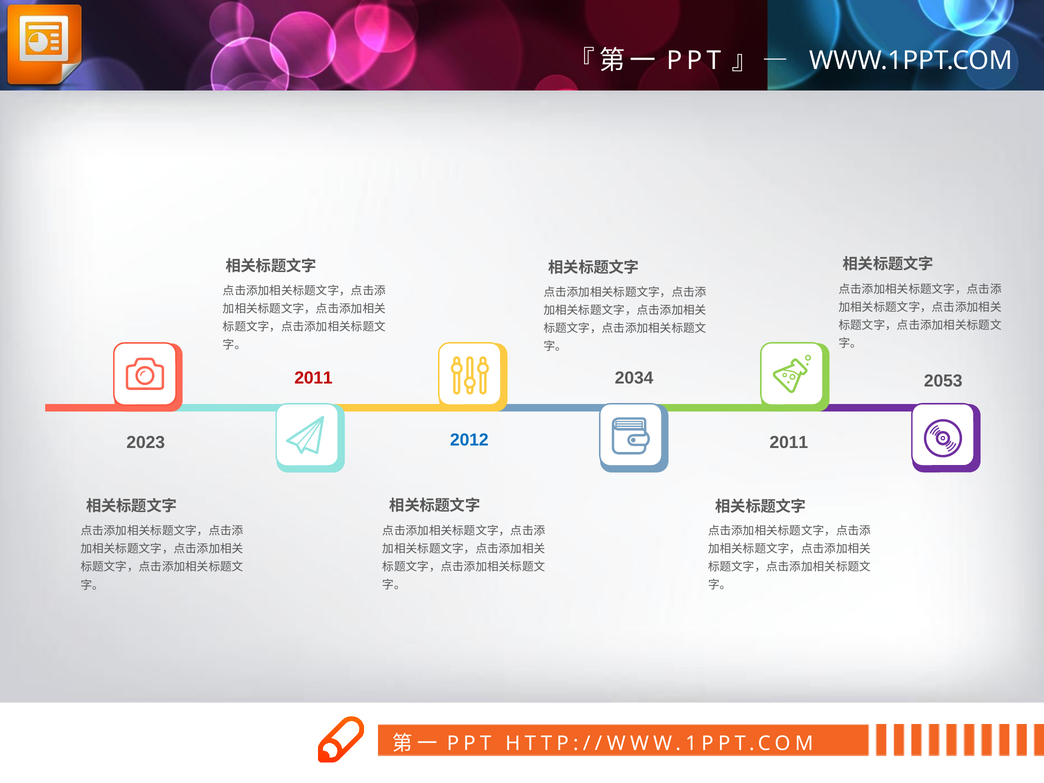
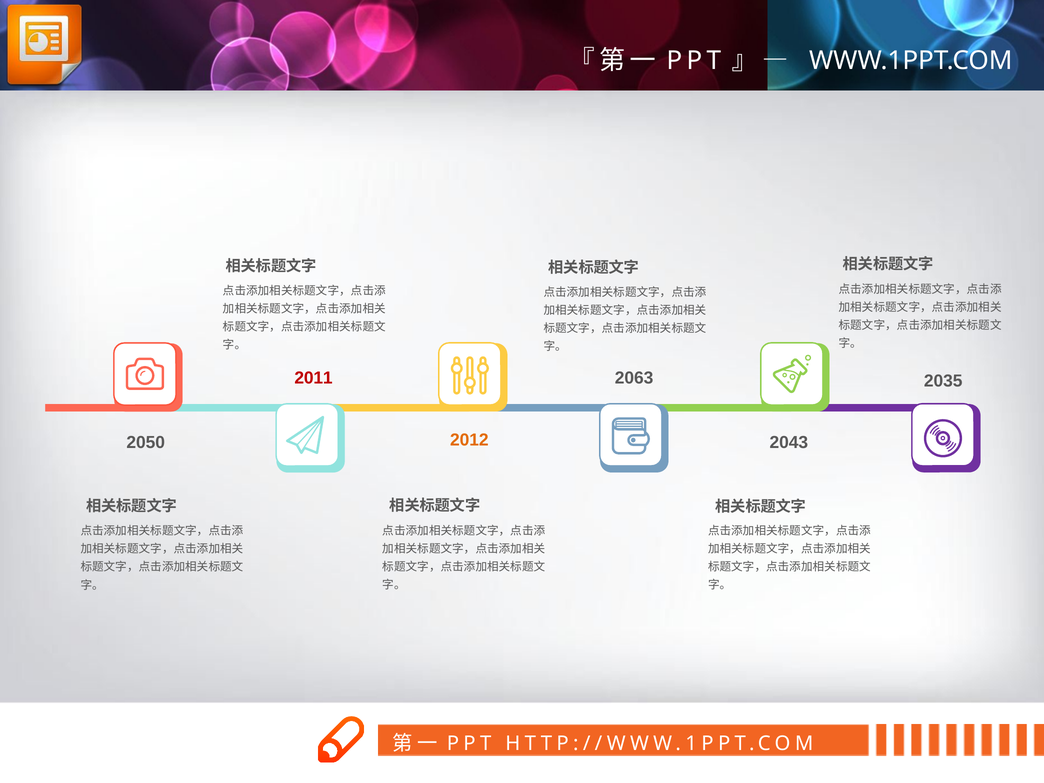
2034: 2034 -> 2063
2053: 2053 -> 2035
2012 colour: blue -> orange
2011 at (789, 442): 2011 -> 2043
2023: 2023 -> 2050
